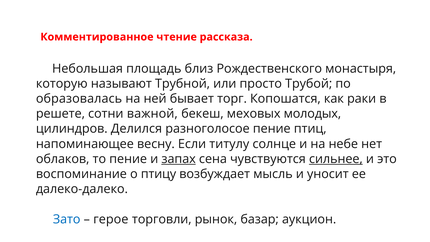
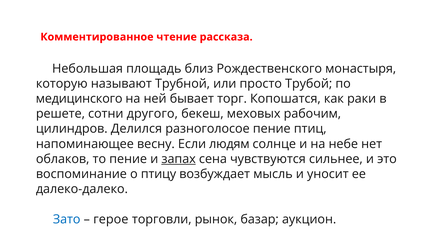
образовалась: образовалась -> медицинского
важной: важной -> другого
молодых: молодых -> рабочим
титулу: титулу -> людям
сильнее underline: present -> none
